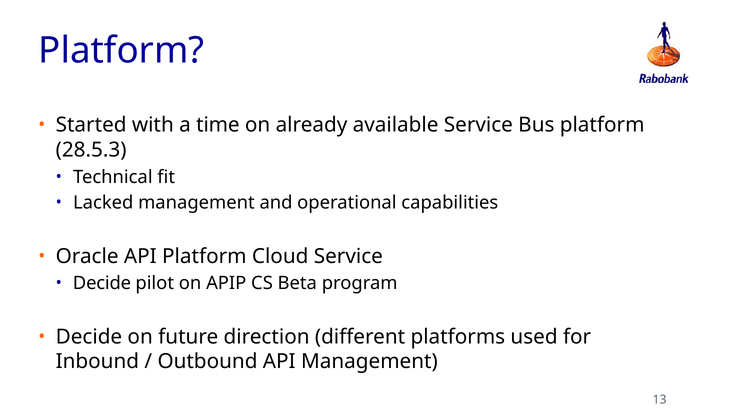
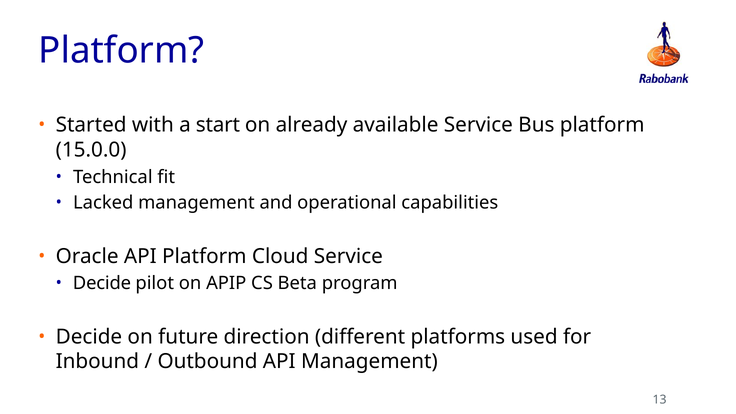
time: time -> start
28.5.3: 28.5.3 -> 15.0.0
